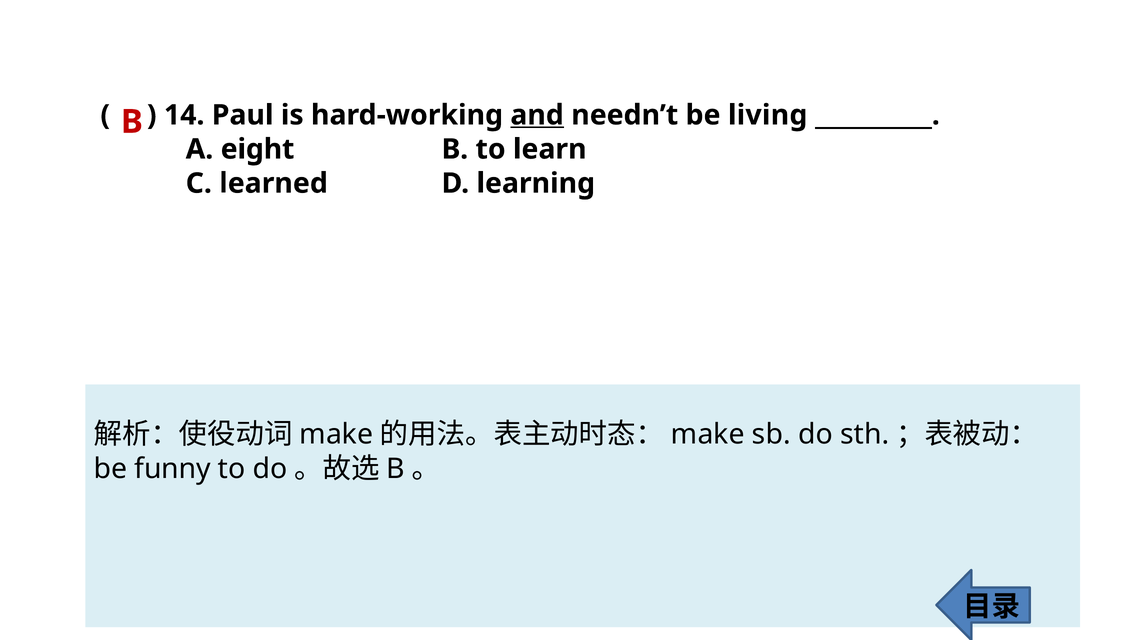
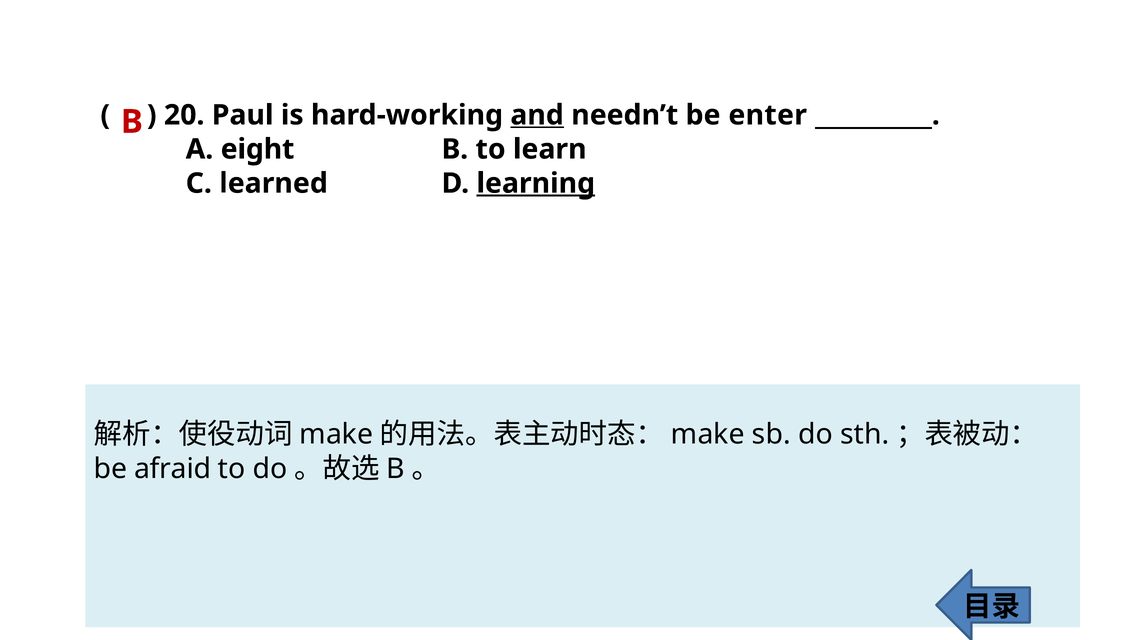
14: 14 -> 20
living: living -> enter
learning underline: none -> present
funny: funny -> afraid
